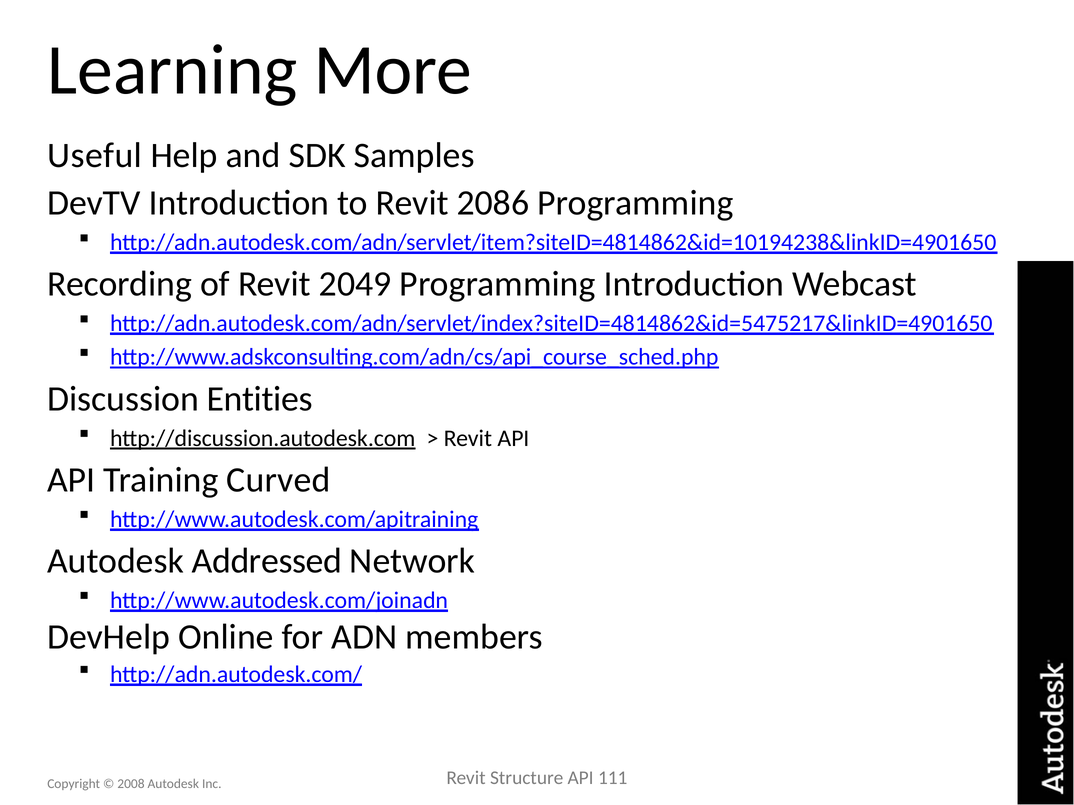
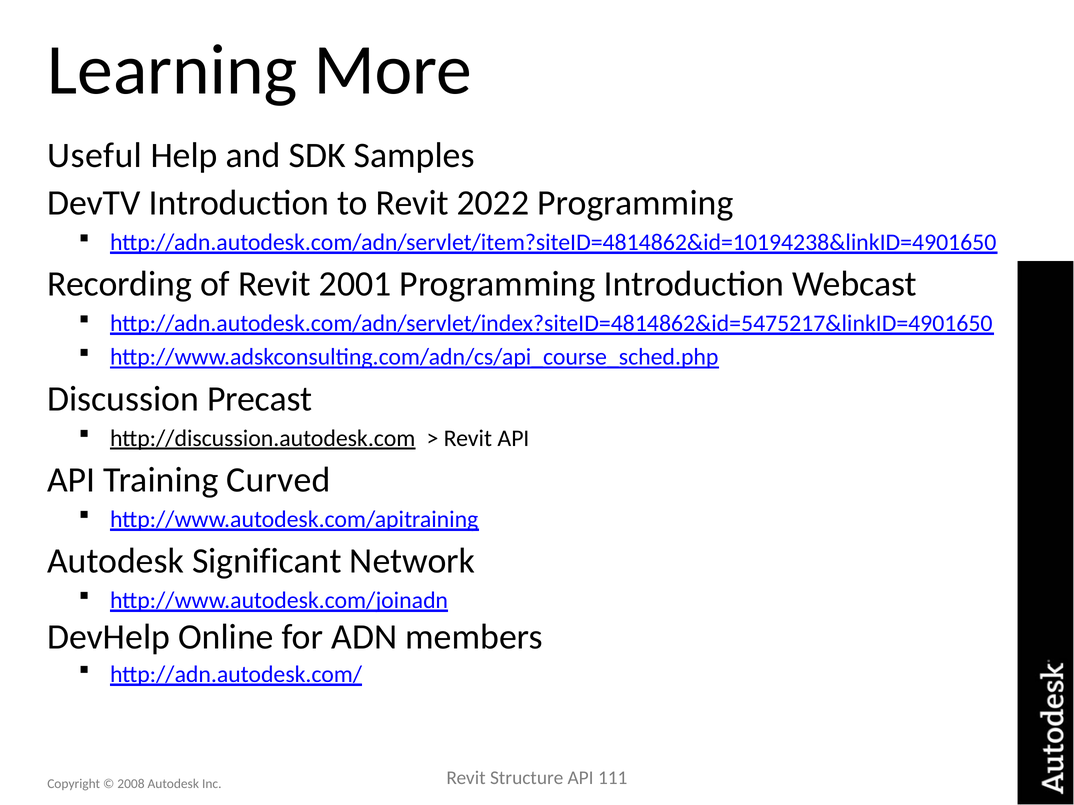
2086: 2086 -> 2022
2049: 2049 -> 2001
Entities: Entities -> Precast
Addressed: Addressed -> Significant
